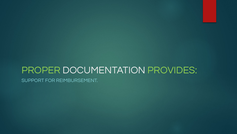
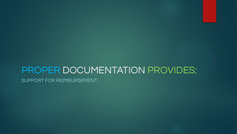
PROPER colour: light green -> light blue
